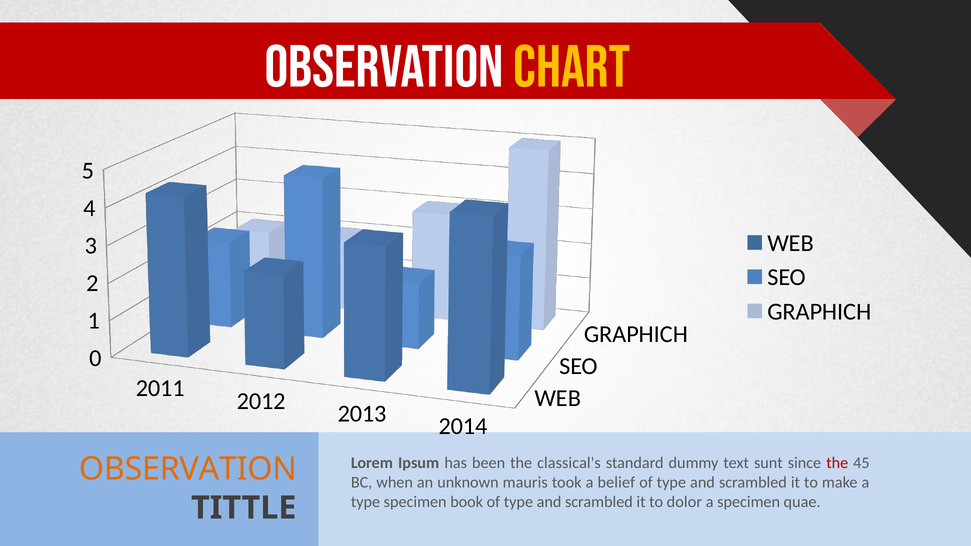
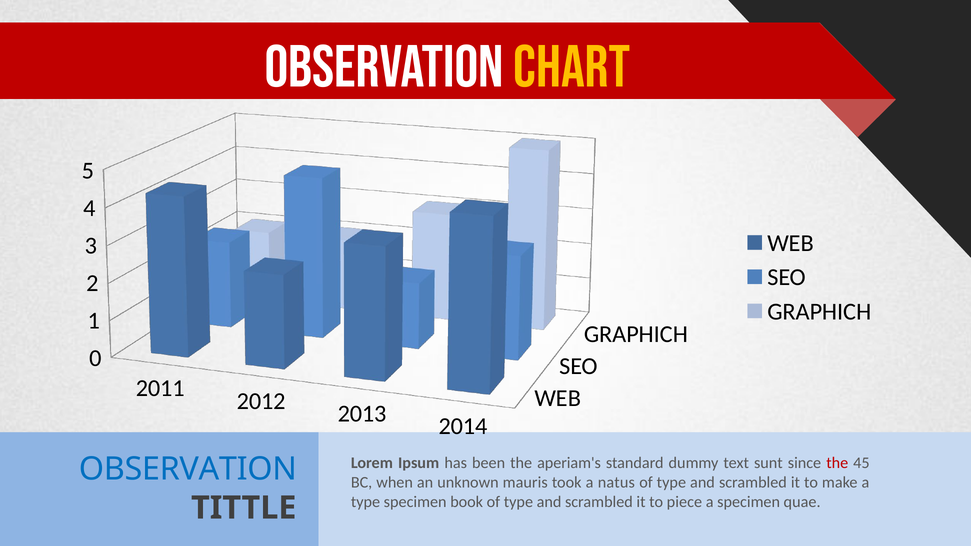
classical's: classical's -> aperiam's
OBSERVATION at (188, 469) colour: orange -> blue
belief: belief -> natus
dolor: dolor -> piece
